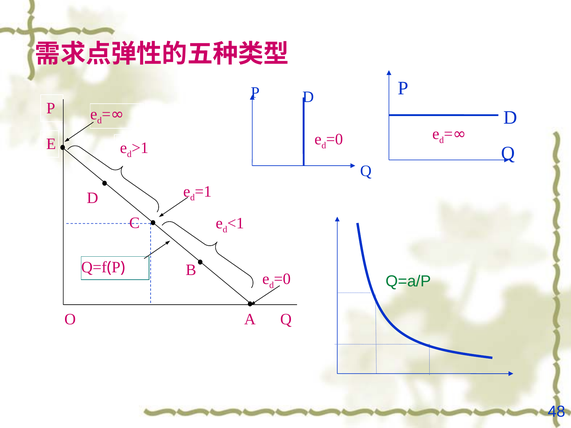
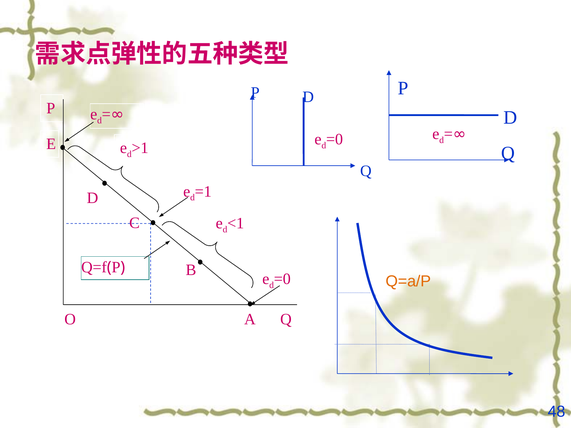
Q=a/P colour: green -> orange
